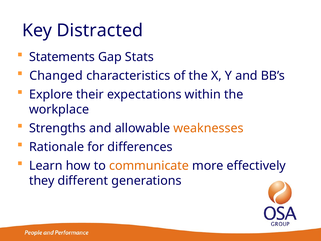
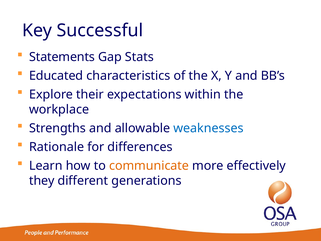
Distracted: Distracted -> Successful
Changed: Changed -> Educated
weaknesses colour: orange -> blue
